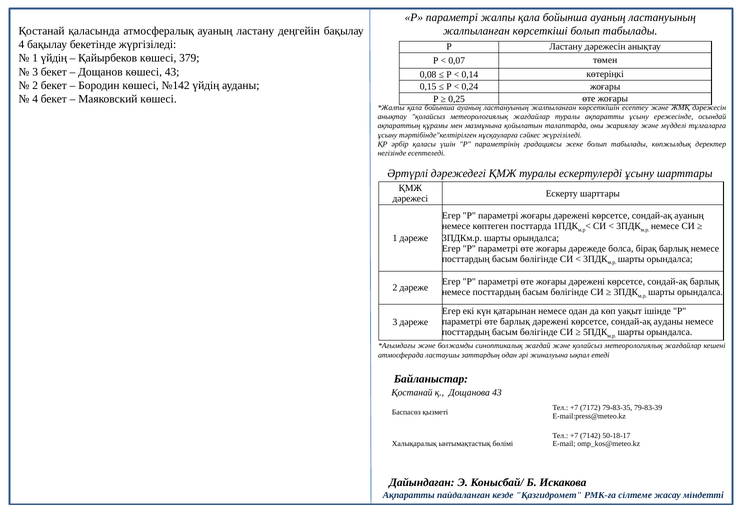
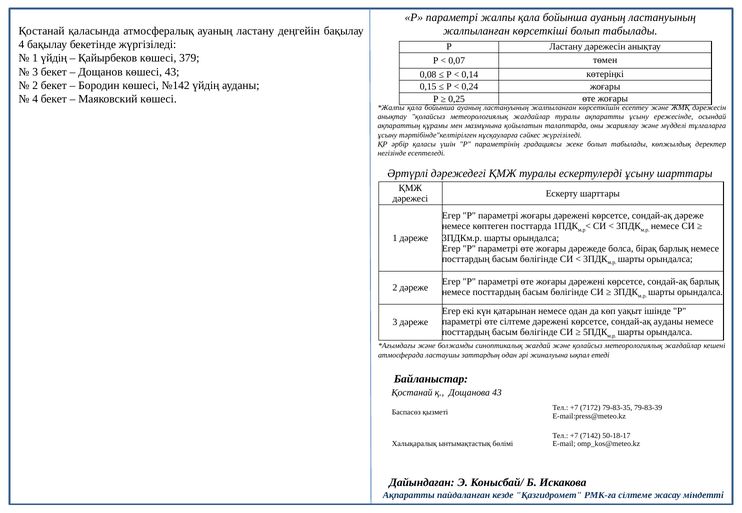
сондай-ақ ауаның: ауаның -> дәреже
өте барлық: барлық -> сілтеме
